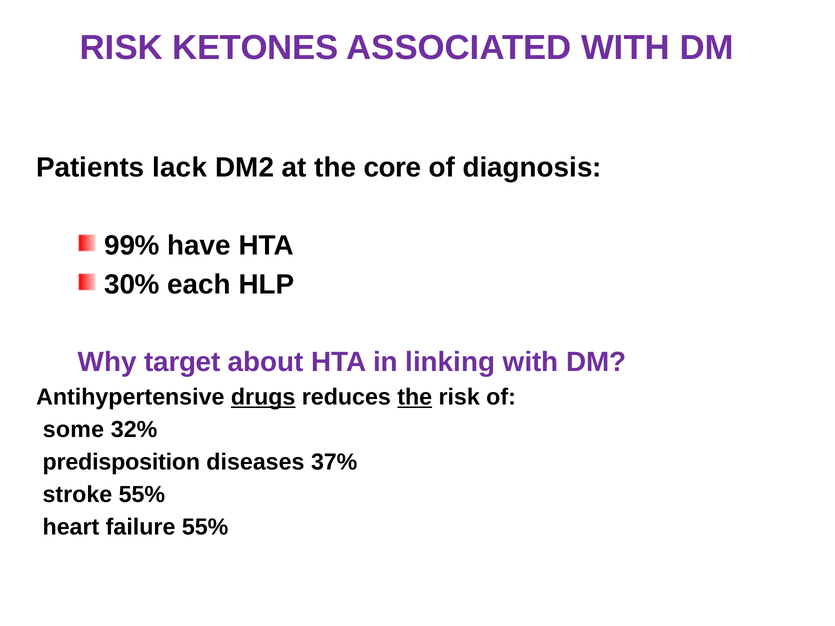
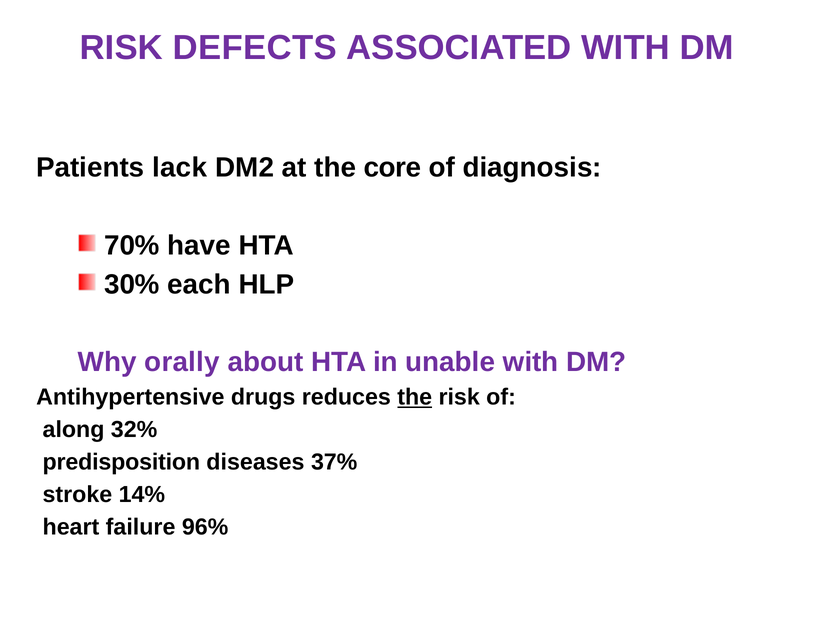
KETONES: KETONES -> DEFECTS
99%: 99% -> 70%
target: target -> orally
linking: linking -> unable
drugs underline: present -> none
some: some -> along
stroke 55%: 55% -> 14%
failure 55%: 55% -> 96%
